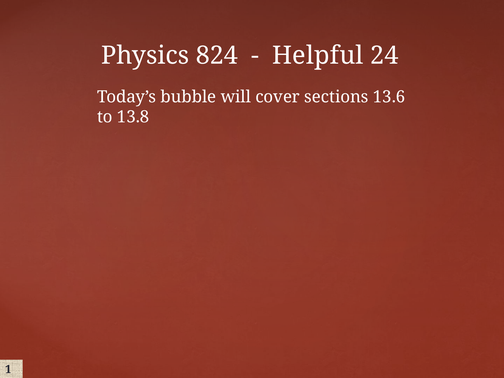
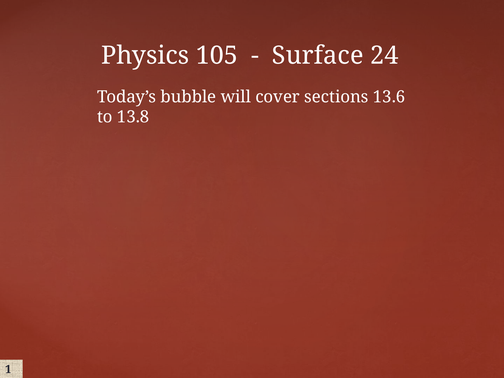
824: 824 -> 105
Helpful: Helpful -> Surface
